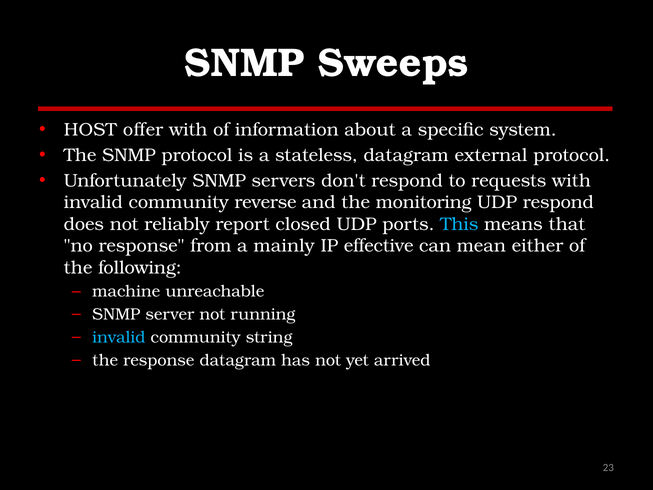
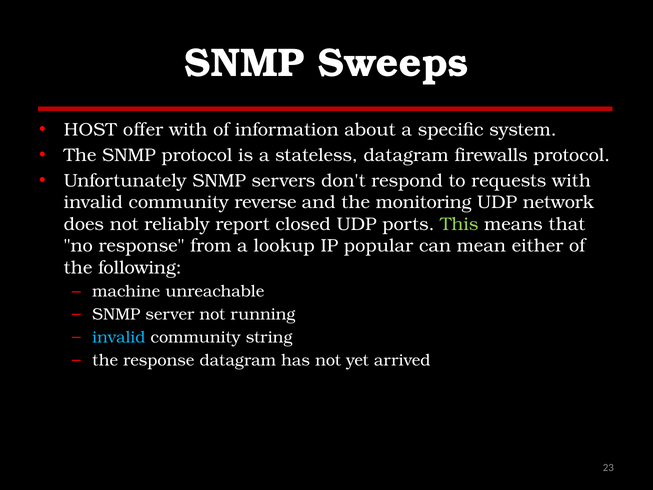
external: external -> firewalls
UDP respond: respond -> network
This colour: light blue -> light green
mainly: mainly -> lookup
effective: effective -> popular
